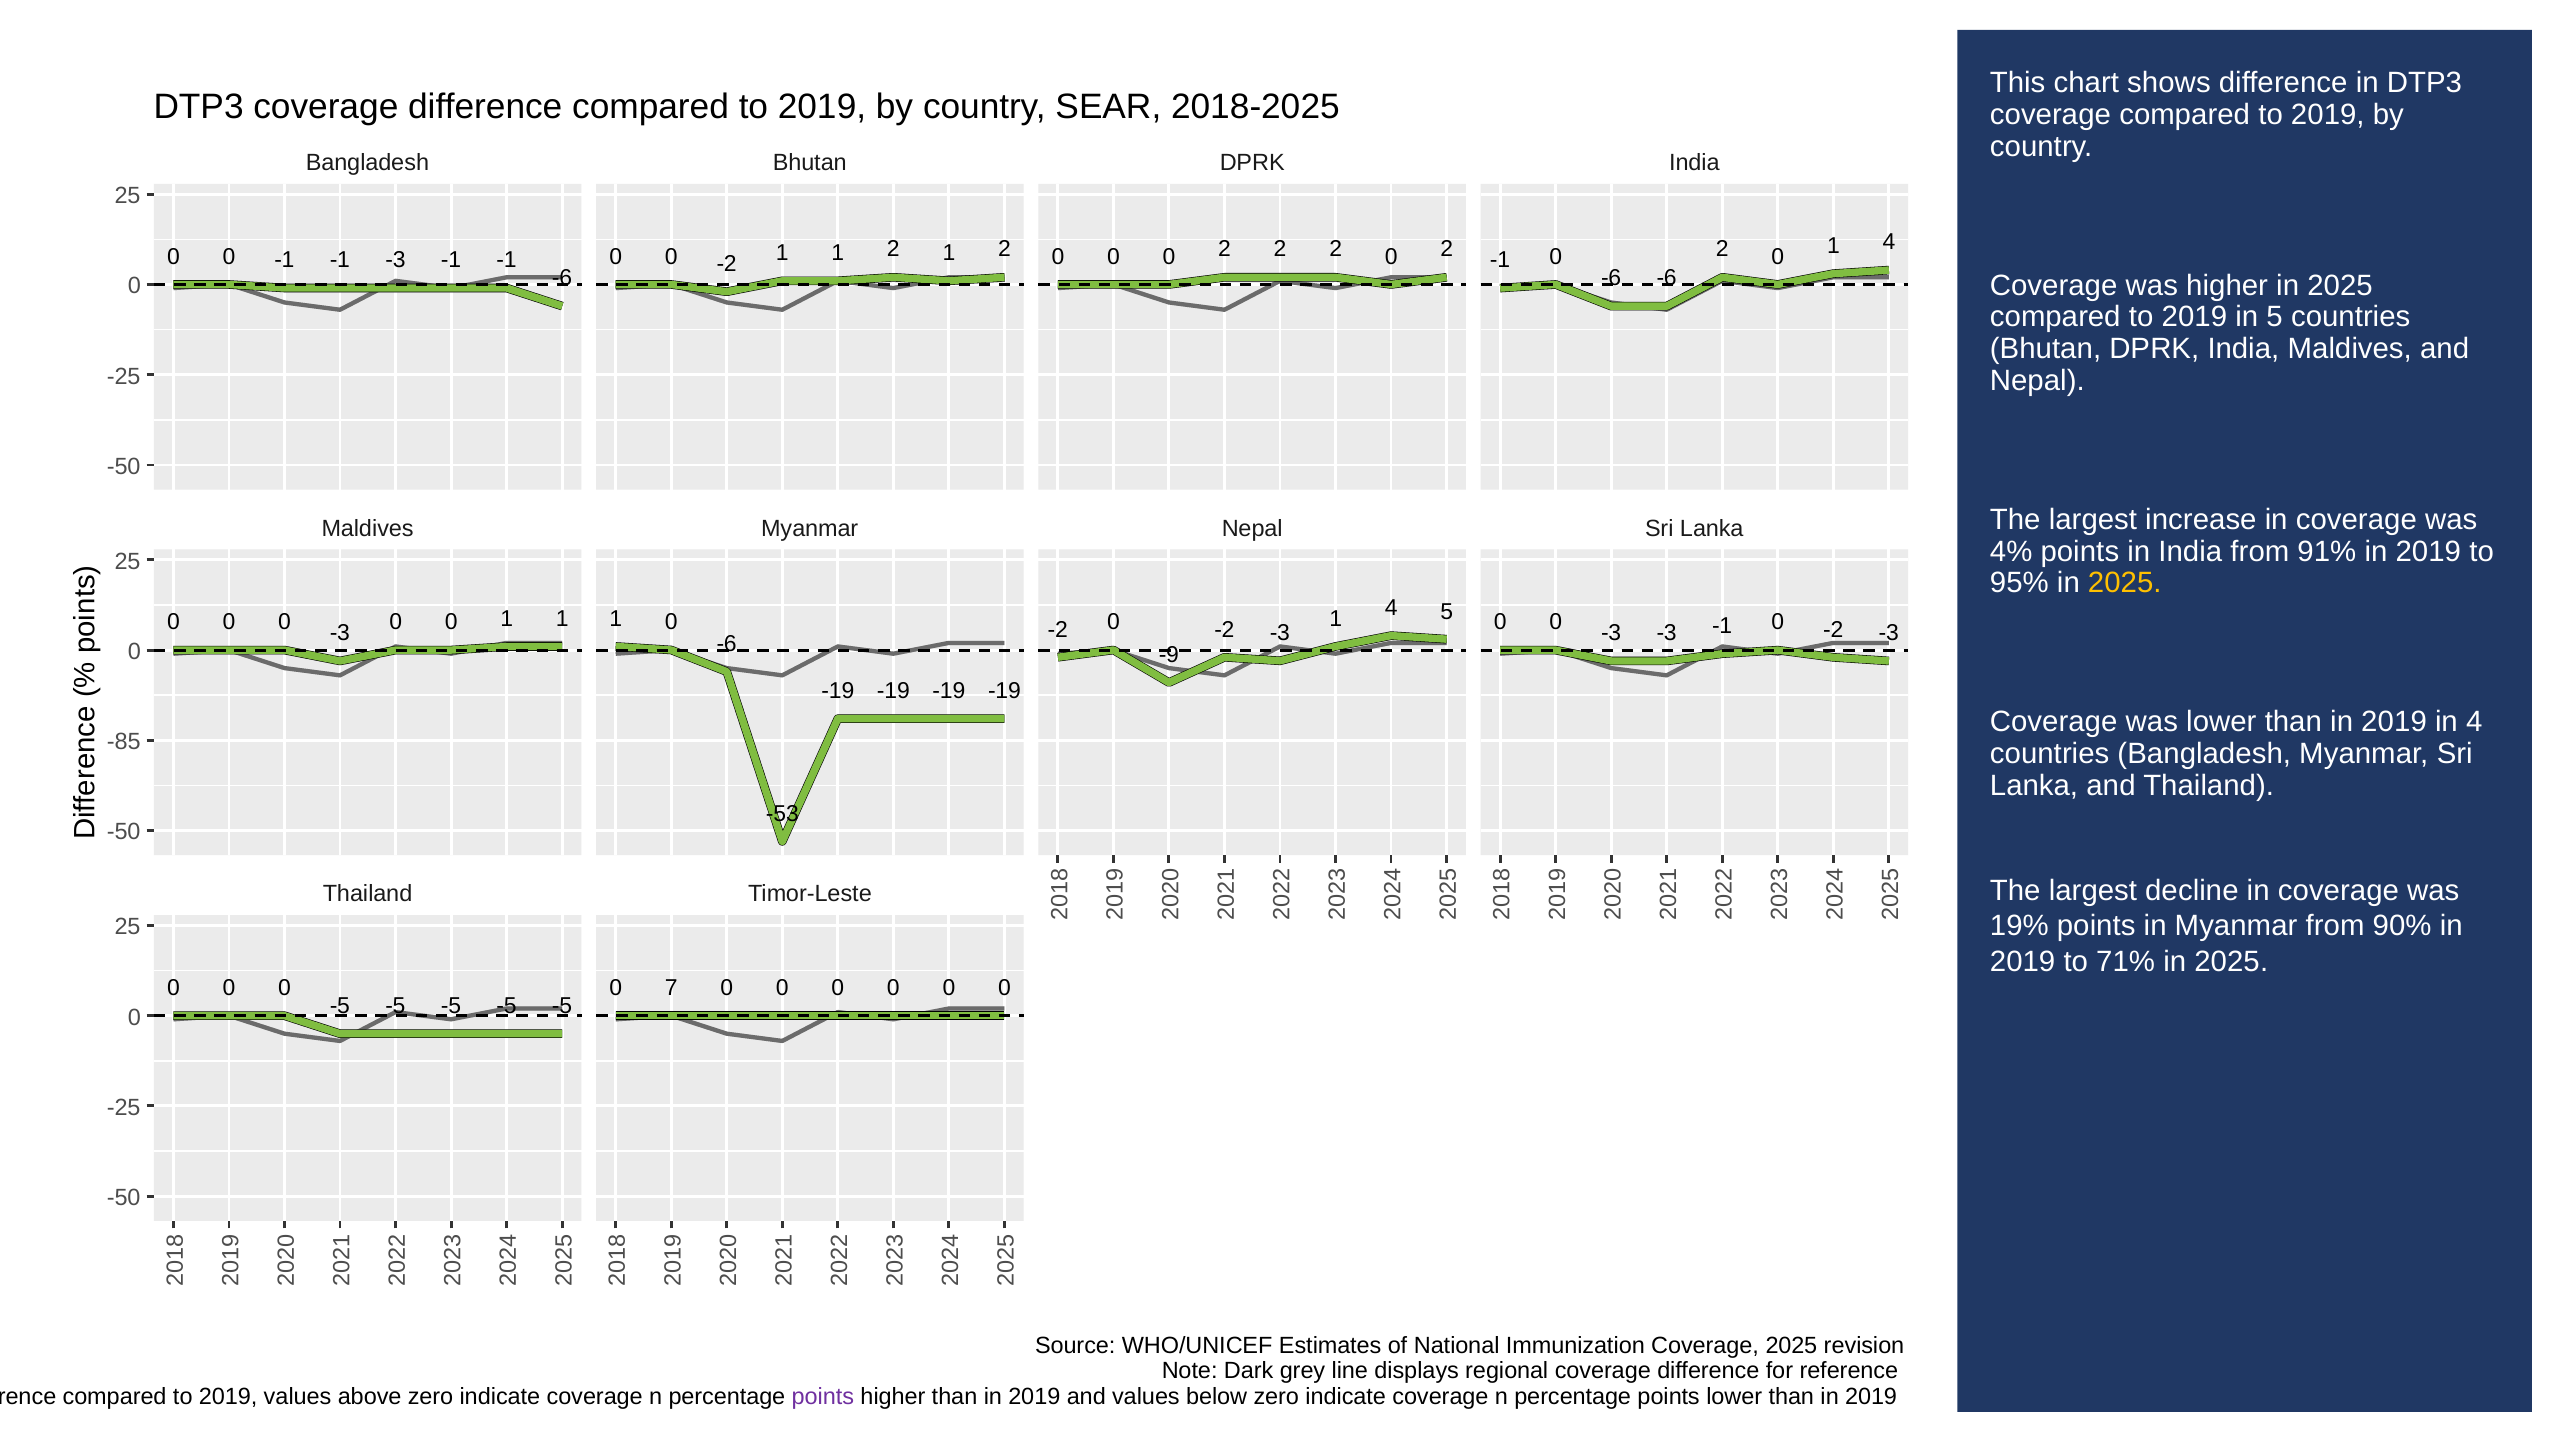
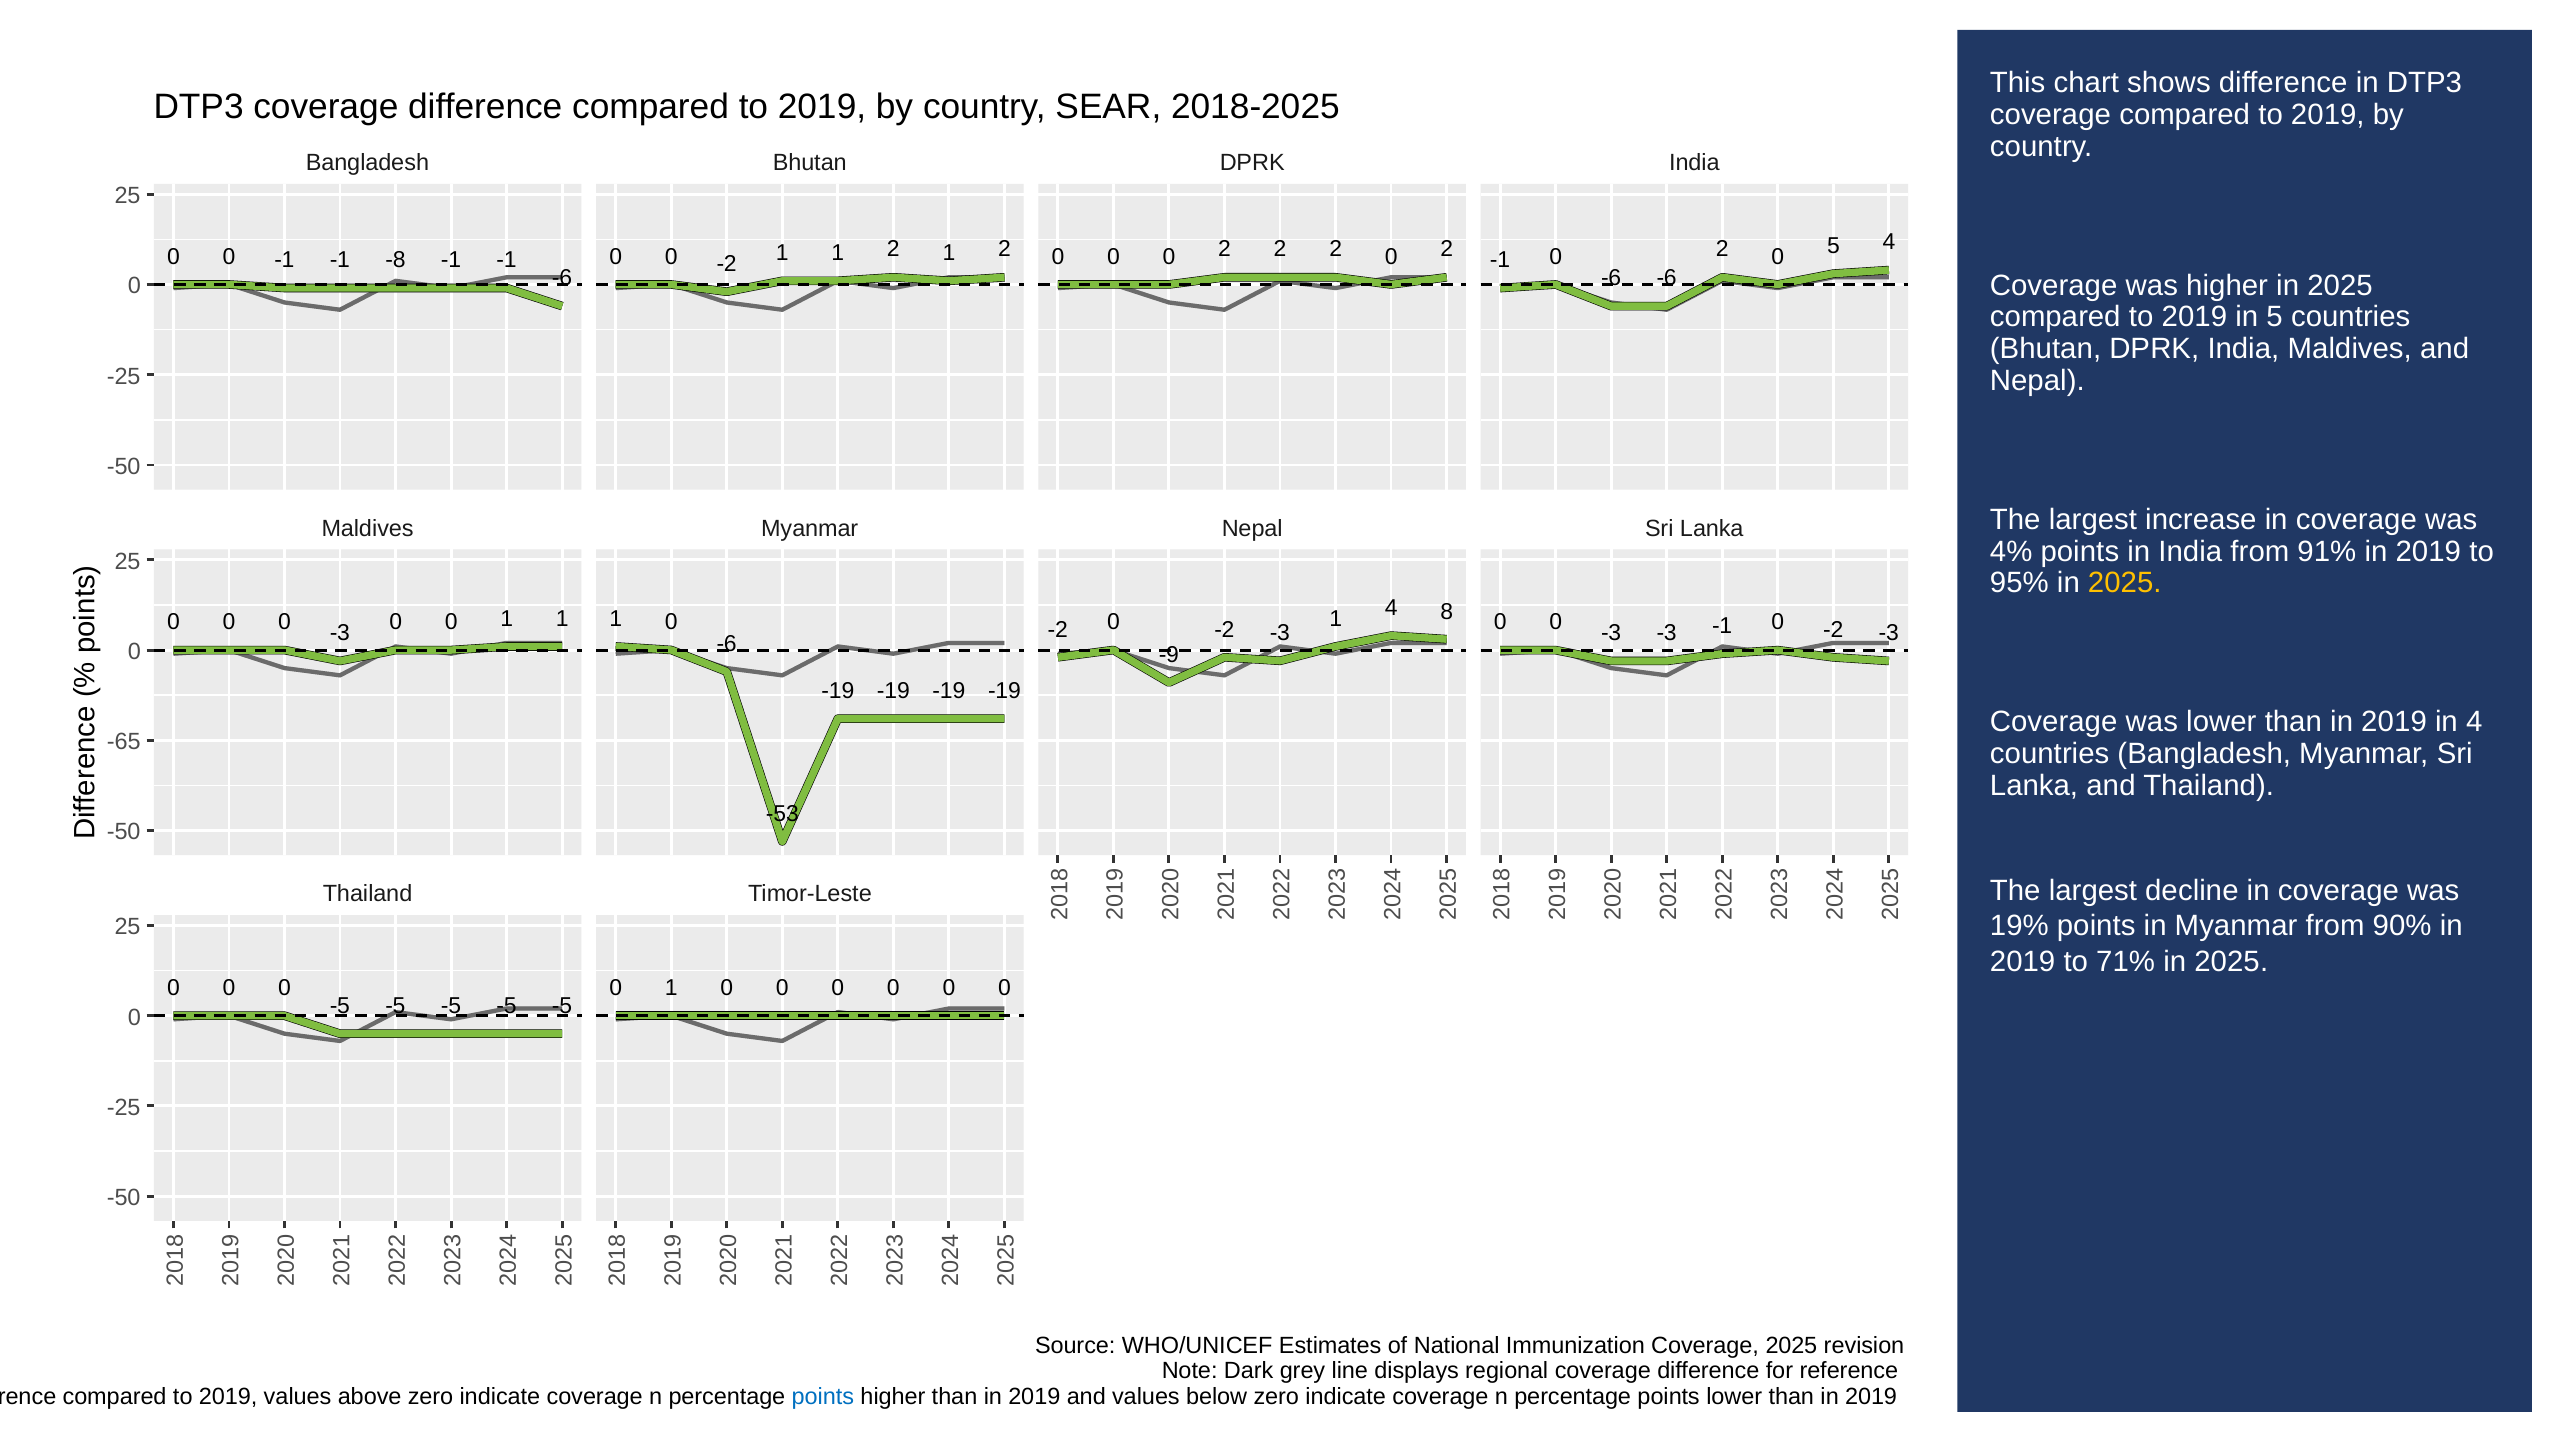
1 at (1833, 246): 1 -> 5
-1 -3: -3 -> -8
4 5: 5 -> 8
-85: -85 -> -65
7 at (671, 988): 7 -> 1
points at (823, 1397) colour: purple -> blue
